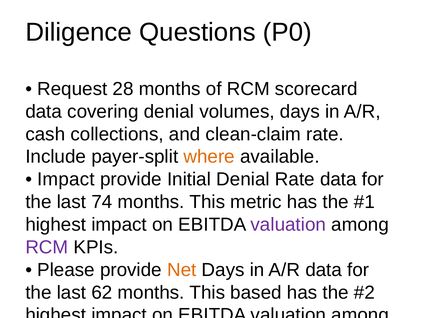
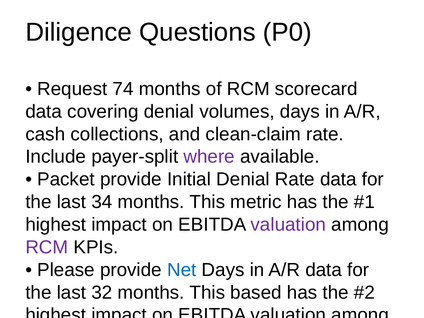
28: 28 -> 74
where colour: orange -> purple
Impact at (66, 179): Impact -> Packet
74: 74 -> 34
Net at (182, 270) colour: orange -> blue
62: 62 -> 32
